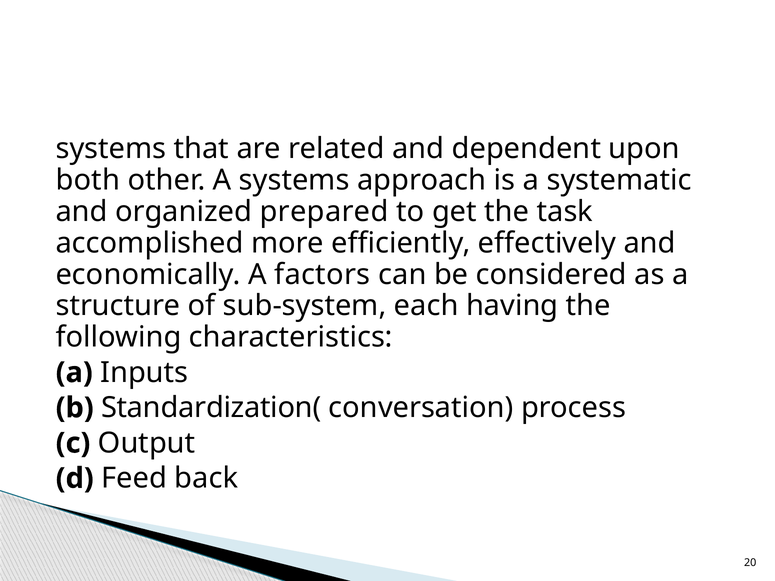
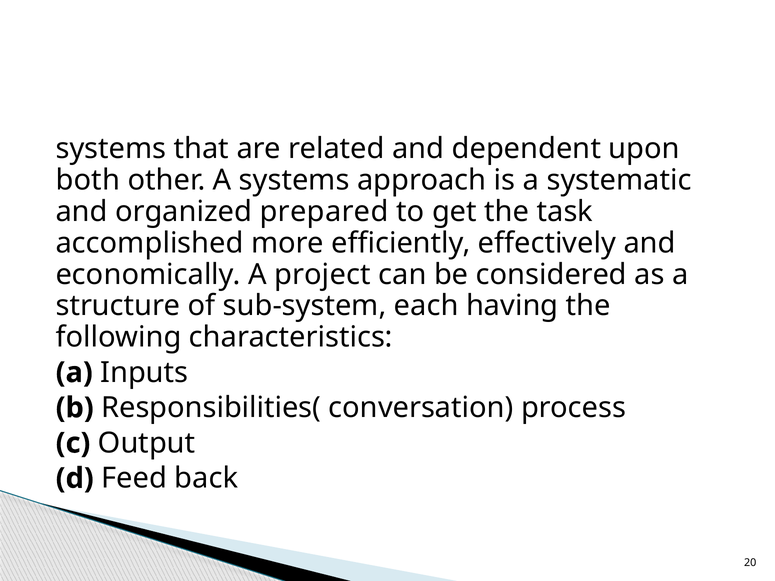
factors: factors -> project
Standardization(: Standardization( -> Responsibilities(
